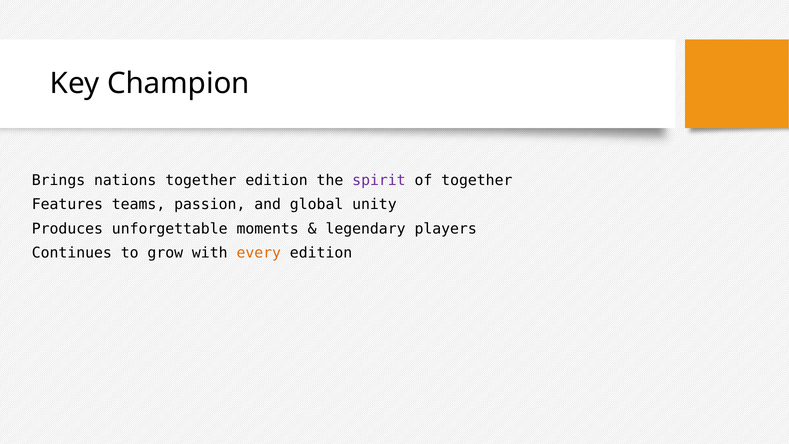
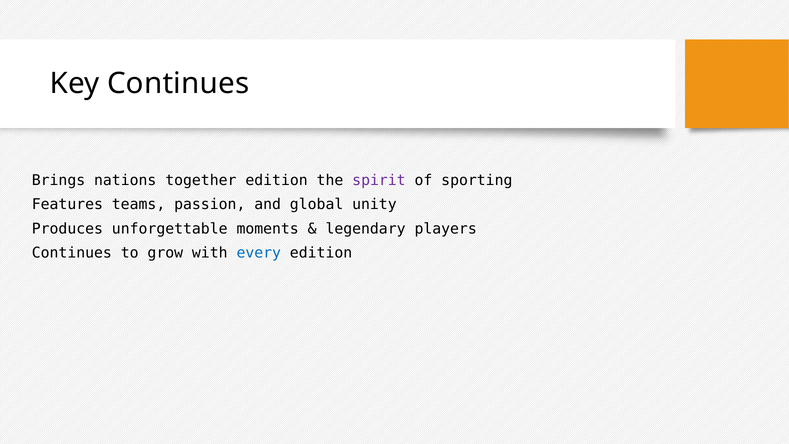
Key Champion: Champion -> Continues
of together: together -> sporting
every colour: orange -> blue
